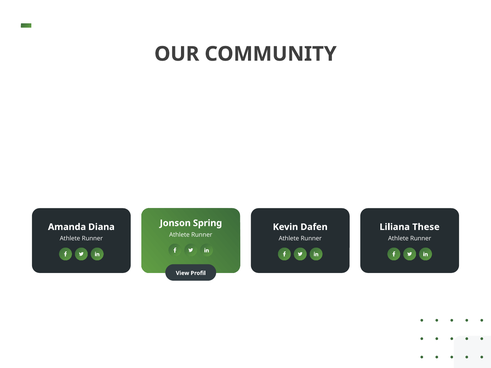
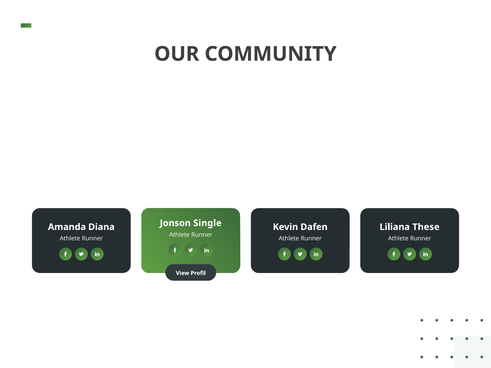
Spring: Spring -> Single
